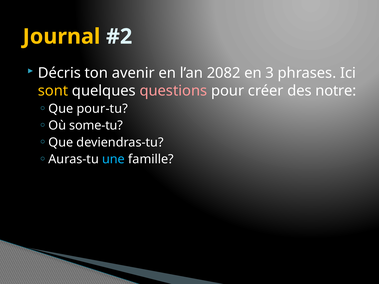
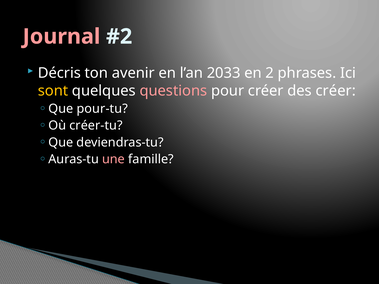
Journal colour: yellow -> pink
2082: 2082 -> 2033
3: 3 -> 2
des notre: notre -> créer
some-tu: some-tu -> créer-tu
une colour: light blue -> pink
